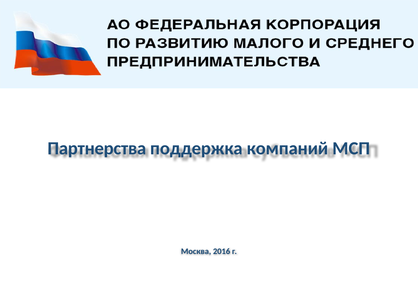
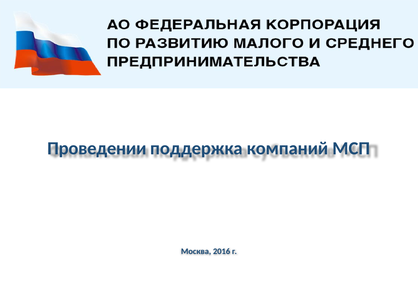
Партнерства: Партнерства -> Проведении
